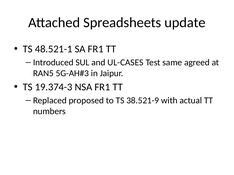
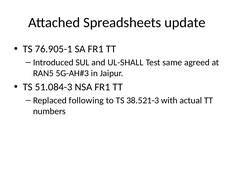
48.521-1: 48.521-1 -> 76.905-1
UL-CASES: UL-CASES -> UL-SHALL
19.374-3: 19.374-3 -> 51.084-3
proposed: proposed -> following
38.521-9: 38.521-9 -> 38.521-3
